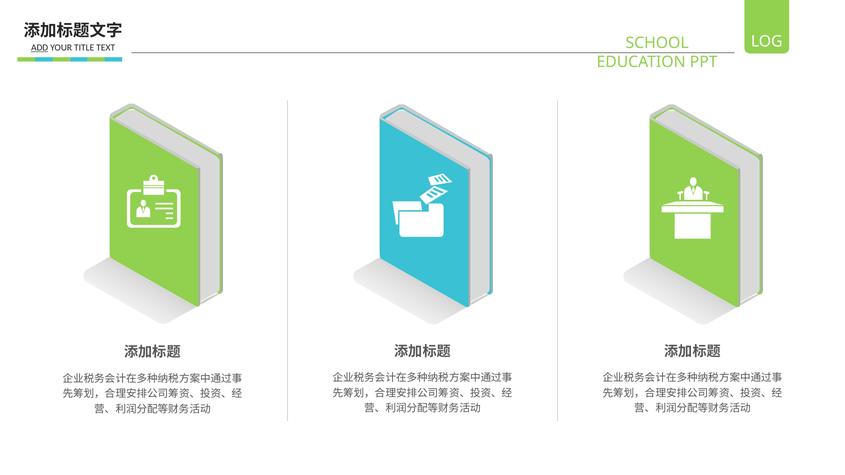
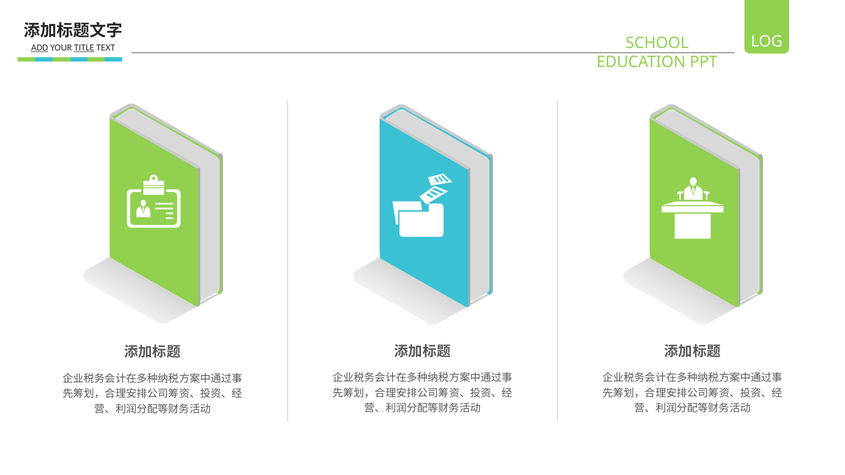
TITLE underline: none -> present
